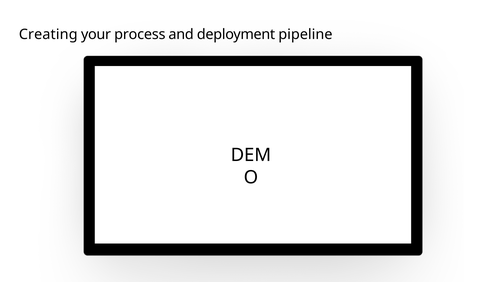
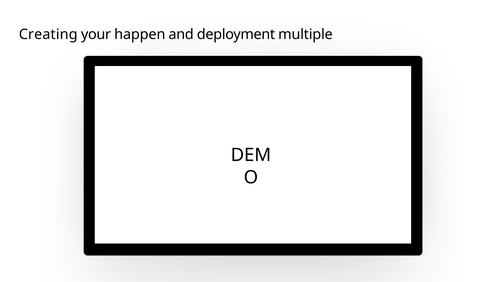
process: process -> happen
pipeline: pipeline -> multiple
